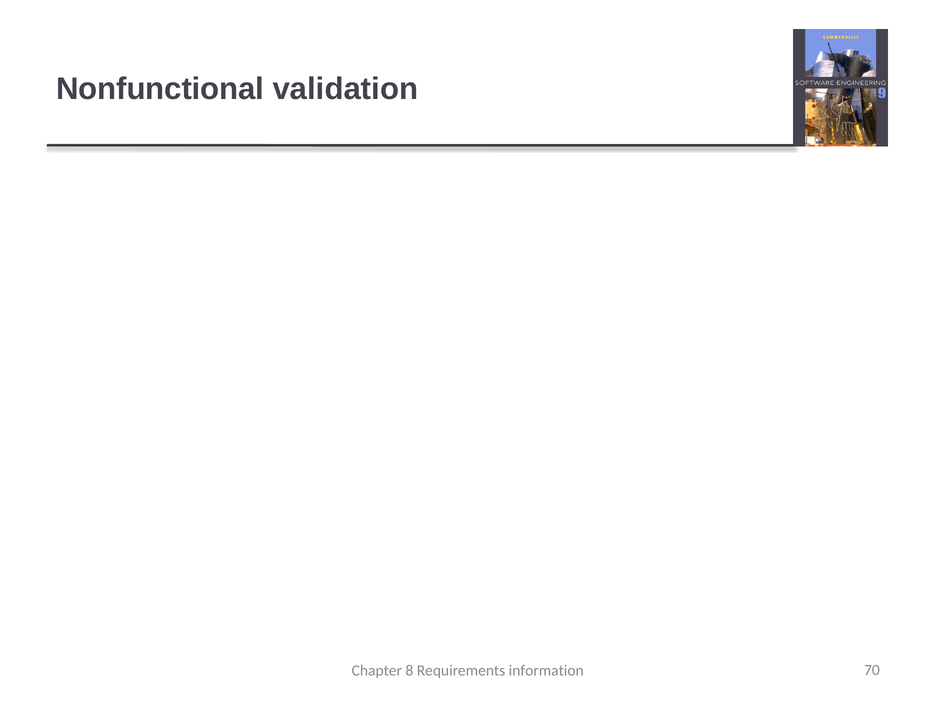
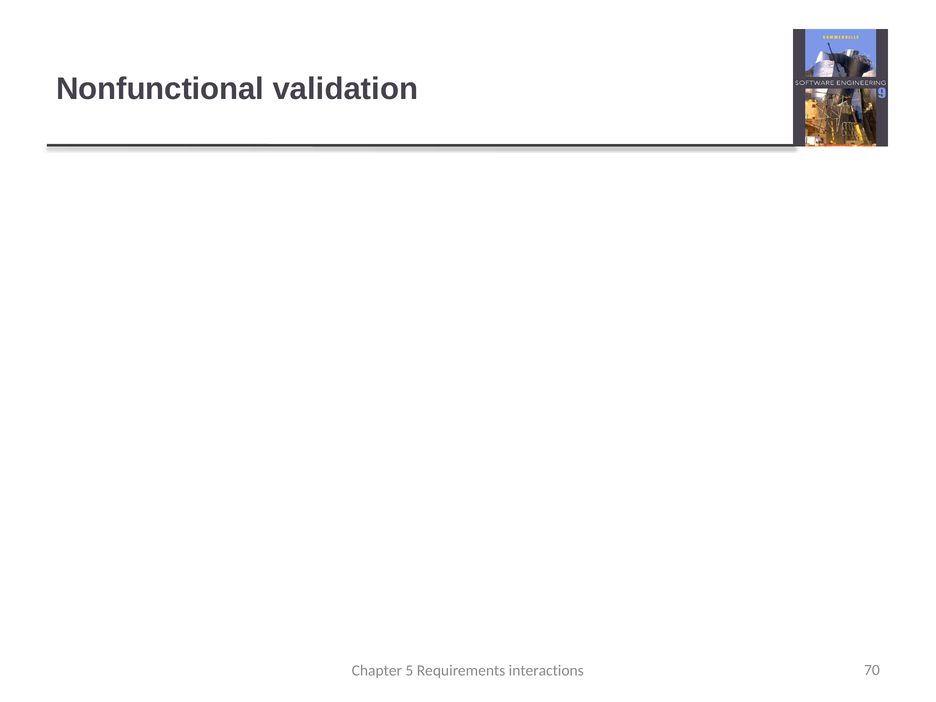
8: 8 -> 5
information: information -> interactions
